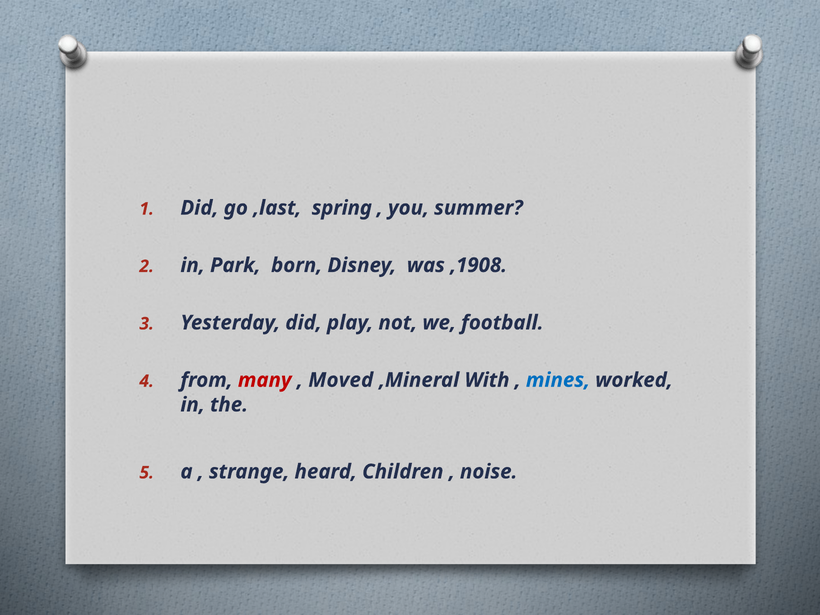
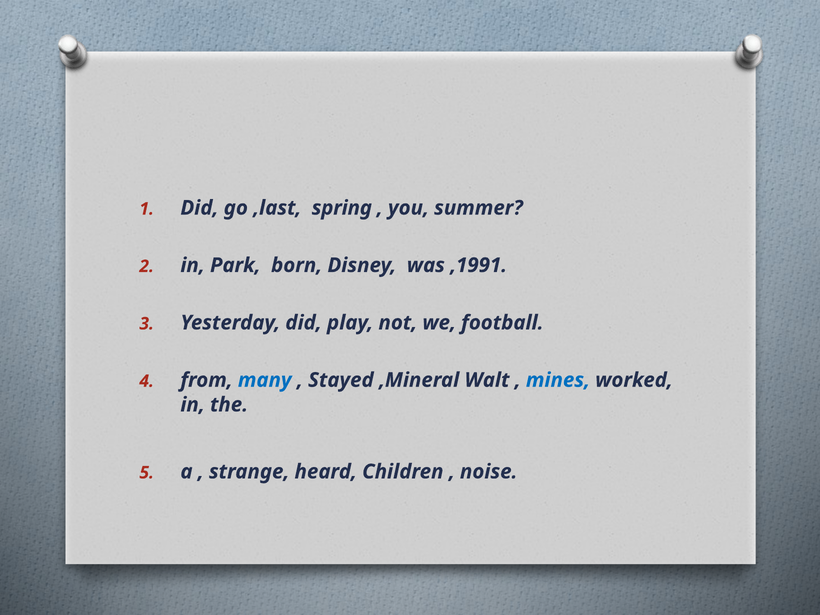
,1908: ,1908 -> ,1991
many colour: red -> blue
Moved: Moved -> Stayed
With: With -> Walt
